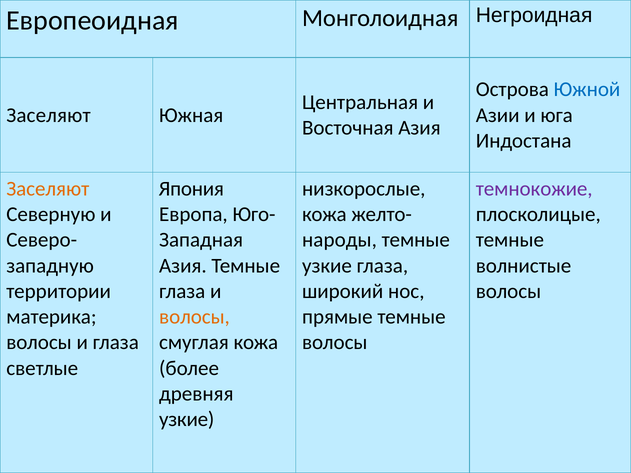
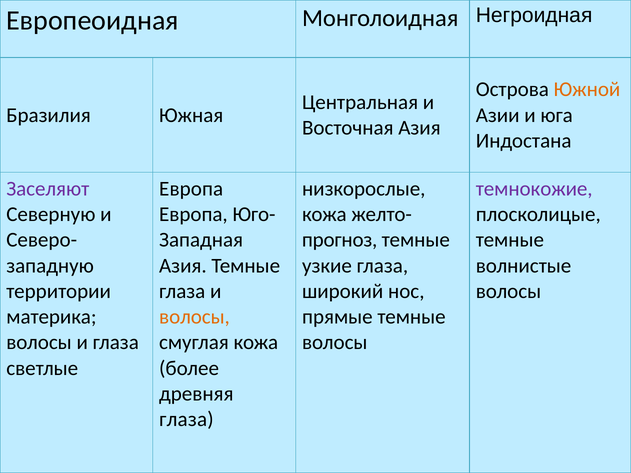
Южной colour: blue -> orange
Заселяют at (48, 115): Заселяют -> Бразилия
Заселяют at (48, 189) colour: orange -> purple
Япония at (191, 189): Япония -> Европа
народы: народы -> прогноз
узкие at (187, 420): узкие -> глаза
